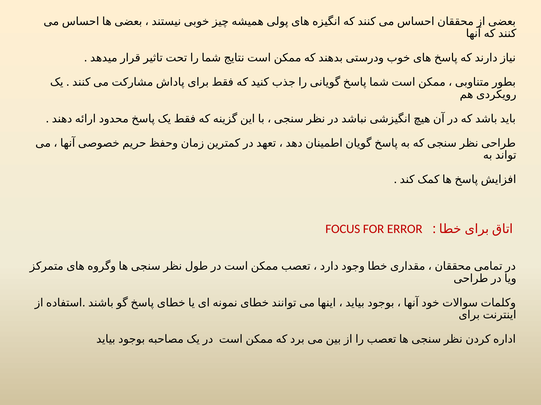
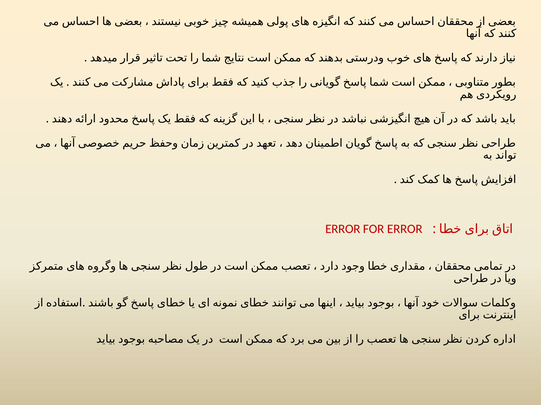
FOCUS at (343, 230): FOCUS -> ERROR
